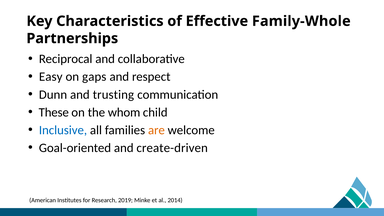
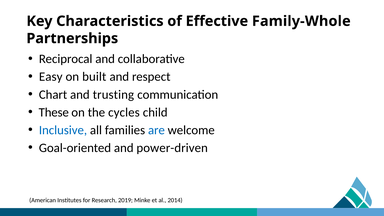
gaps: gaps -> built
Dunn: Dunn -> Chart
whom: whom -> cycles
are colour: orange -> blue
create-driven: create-driven -> power-driven
